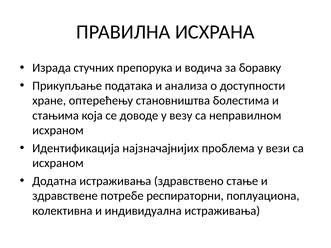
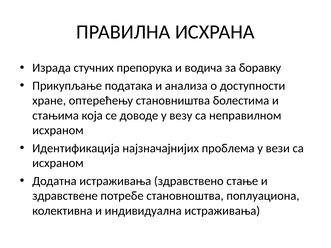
респираторни: респираторни -> становноштва
